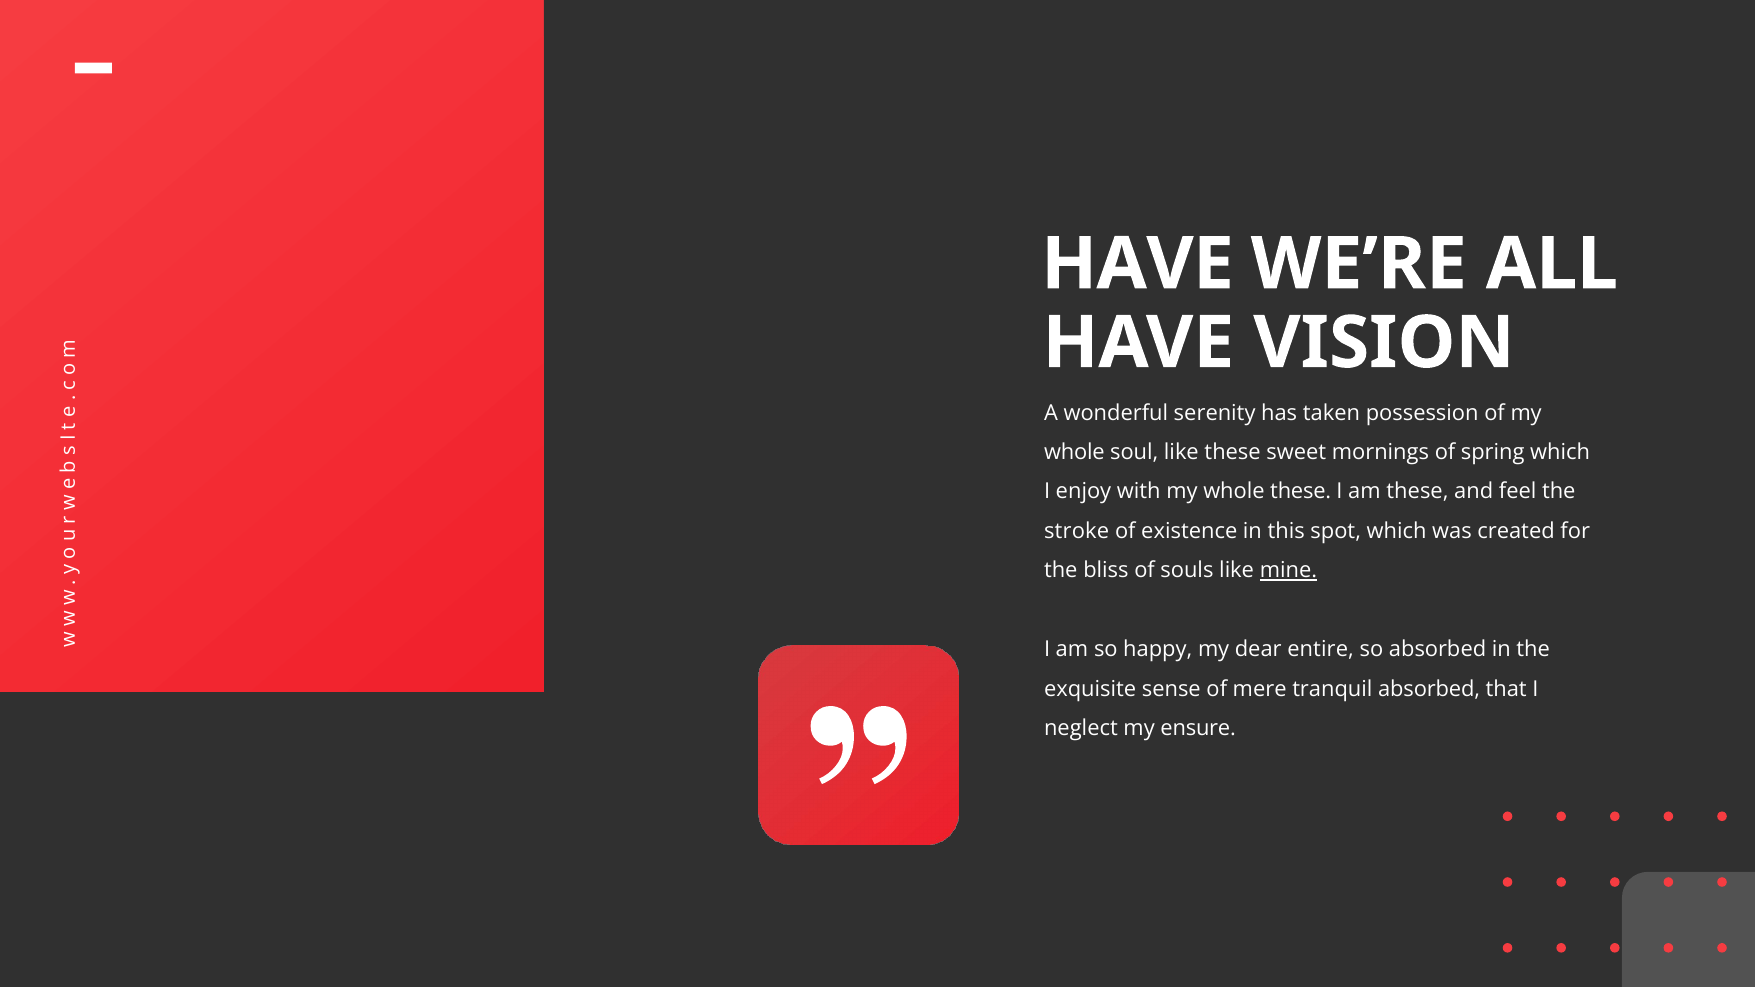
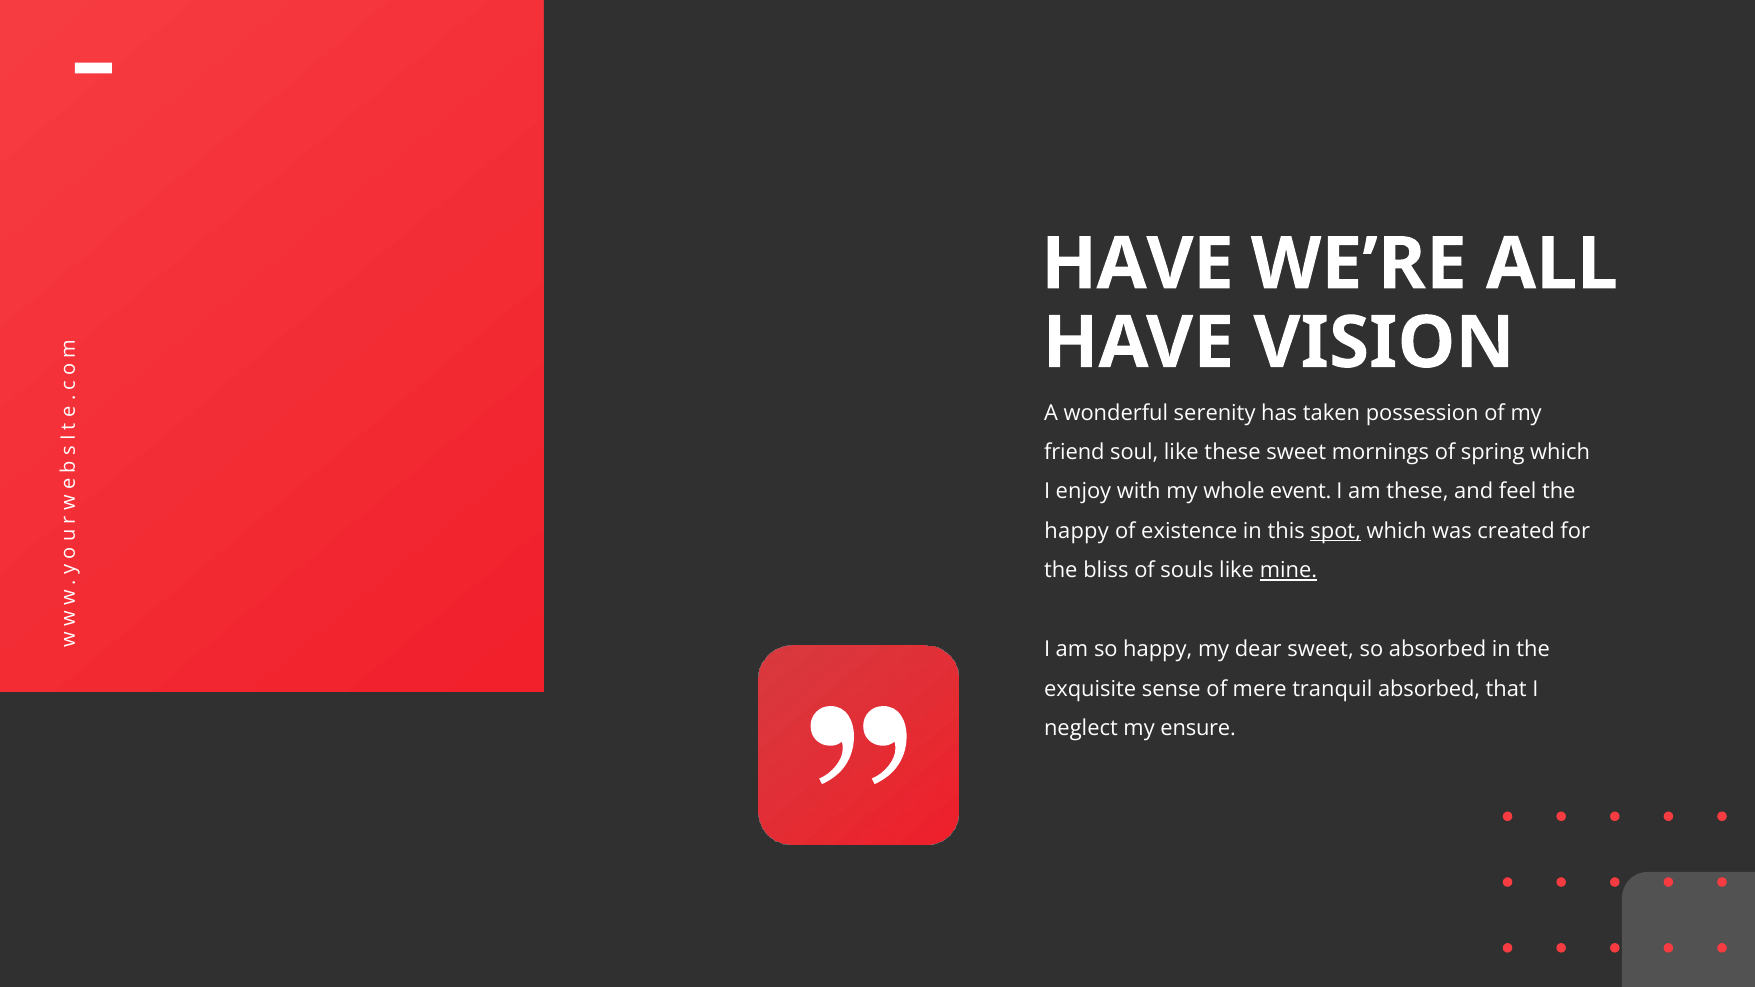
whole at (1074, 452): whole -> friend
whole these: these -> event
stroke at (1077, 531): stroke -> happy
spot underline: none -> present
dear entire: entire -> sweet
